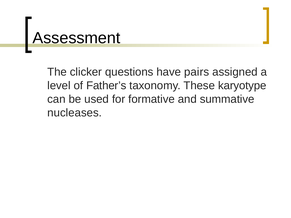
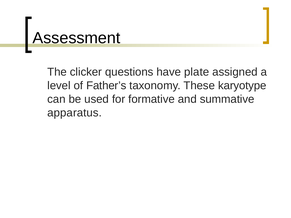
pairs: pairs -> plate
nucleases: nucleases -> apparatus
